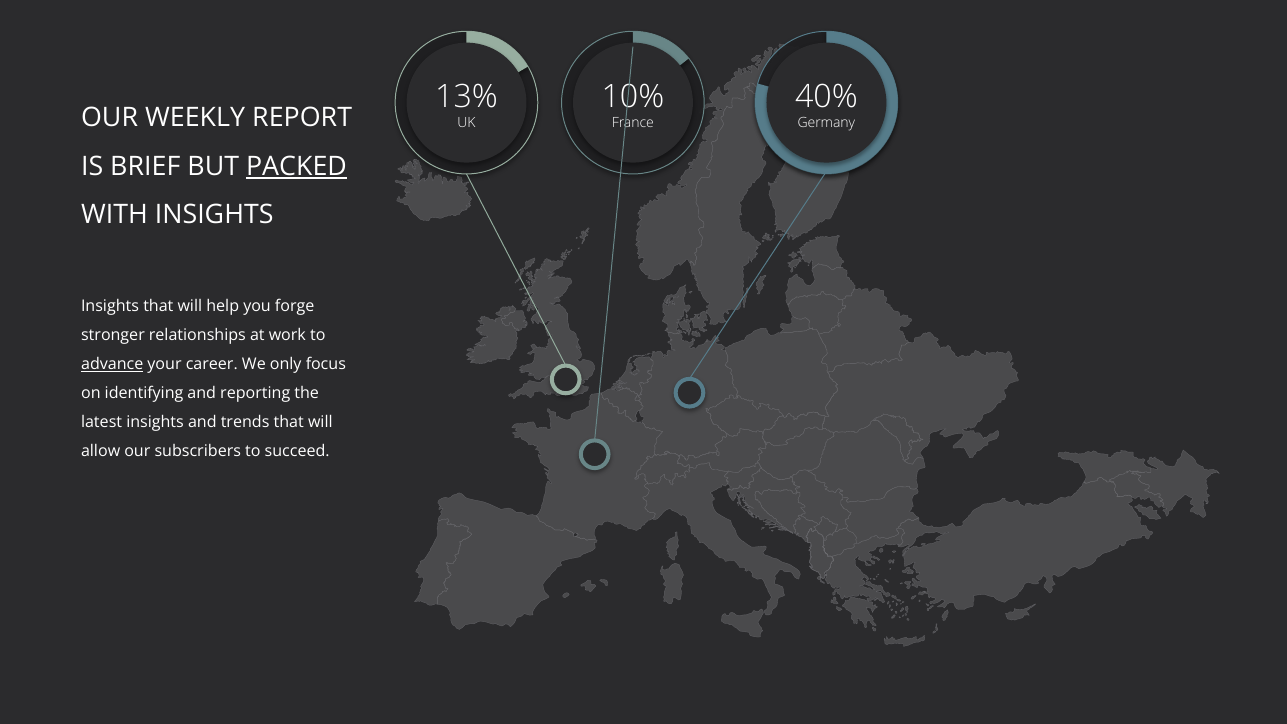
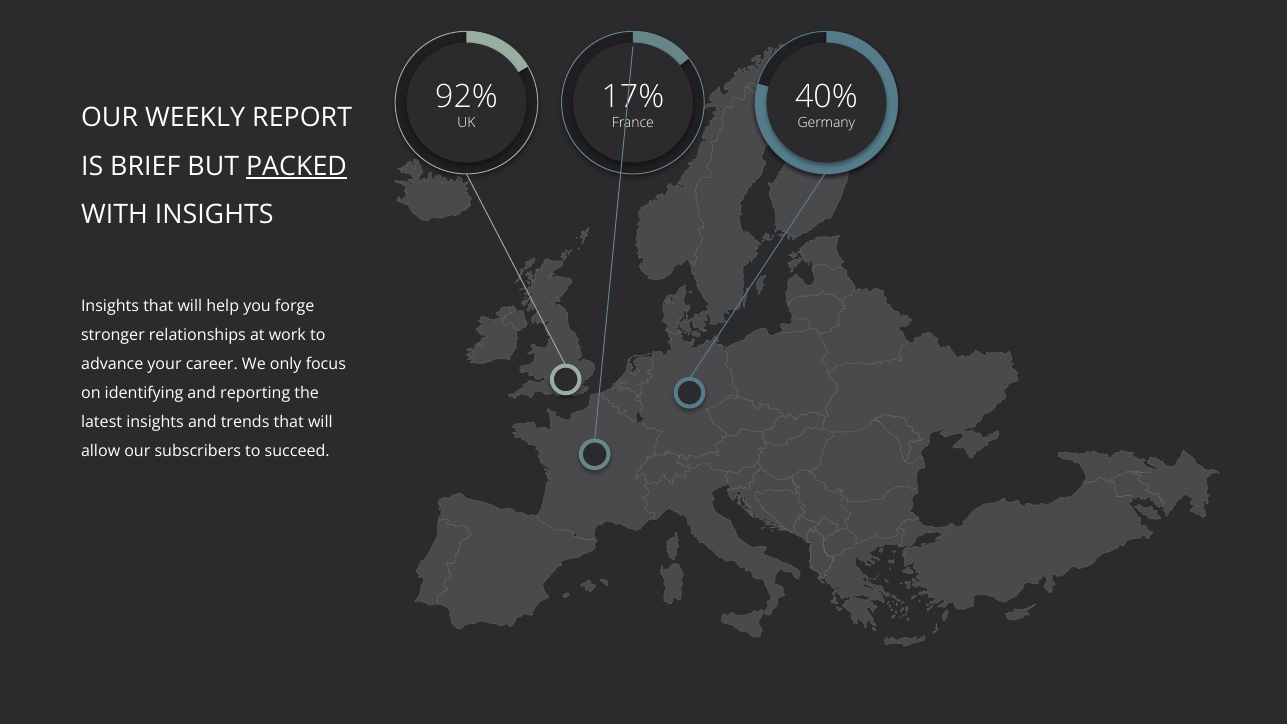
13%: 13% -> 92%
10%: 10% -> 17%
advance underline: present -> none
